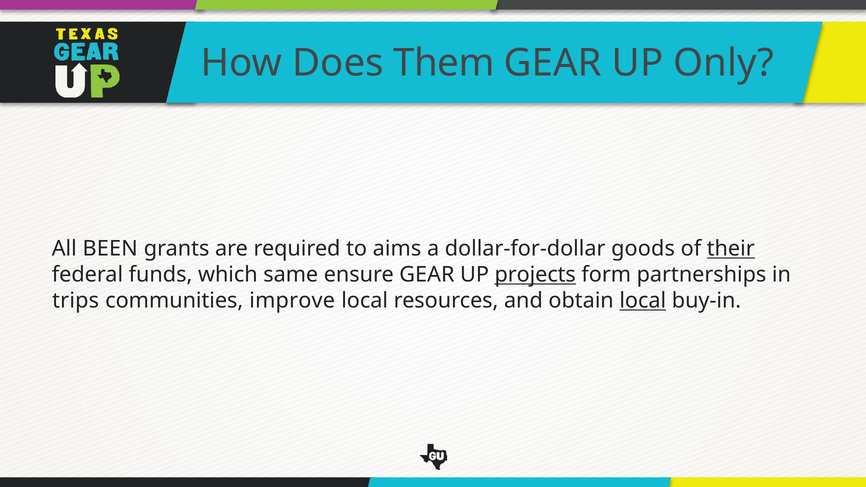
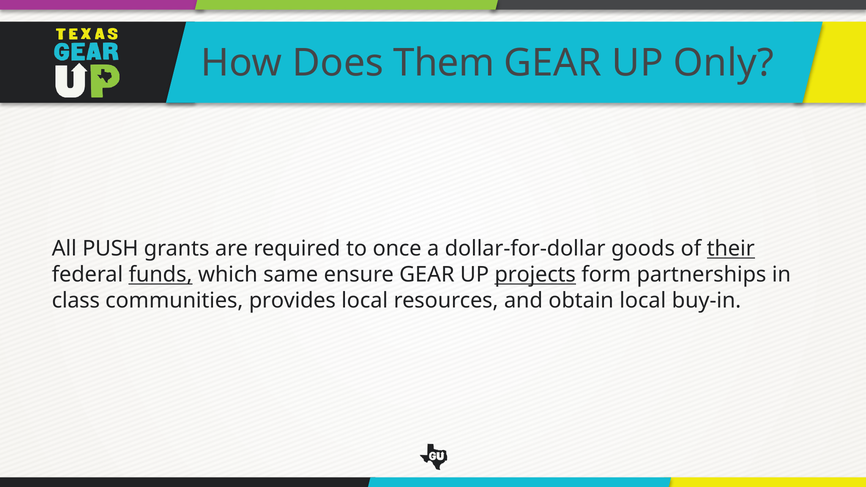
BEEN: BEEN -> PUSH
aims: aims -> once
funds underline: none -> present
trips: trips -> class
improve: improve -> provides
local at (643, 301) underline: present -> none
